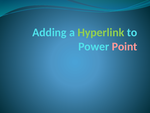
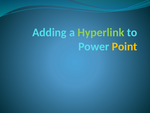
Point colour: pink -> yellow
